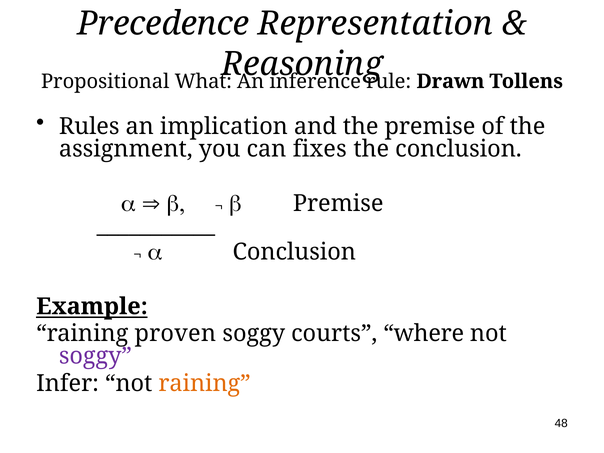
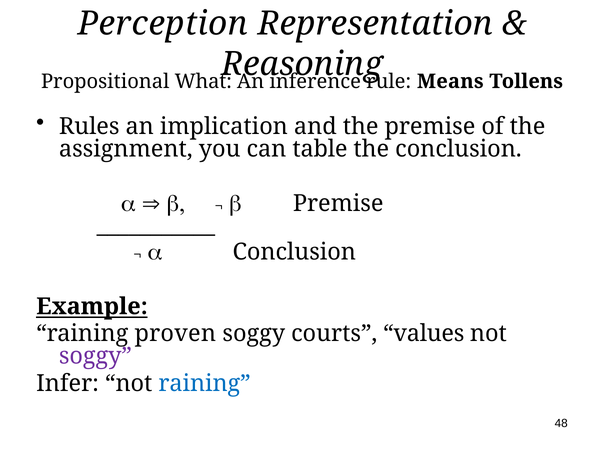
Precedence: Precedence -> Perception
Drawn: Drawn -> Means
fixes: fixes -> table
where: where -> values
raining at (205, 384) colour: orange -> blue
